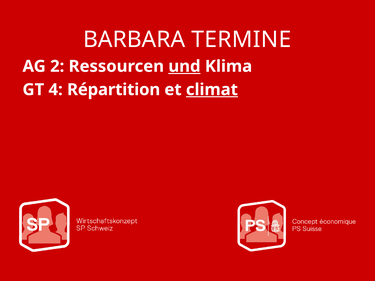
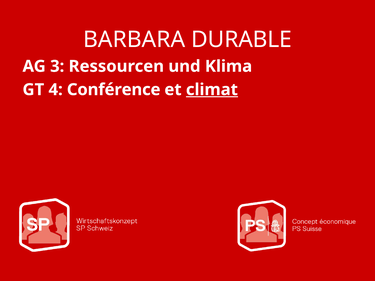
TERMINE: TERMINE -> DURABLE
2: 2 -> 3
und underline: present -> none
Répartition: Répartition -> Conférence
